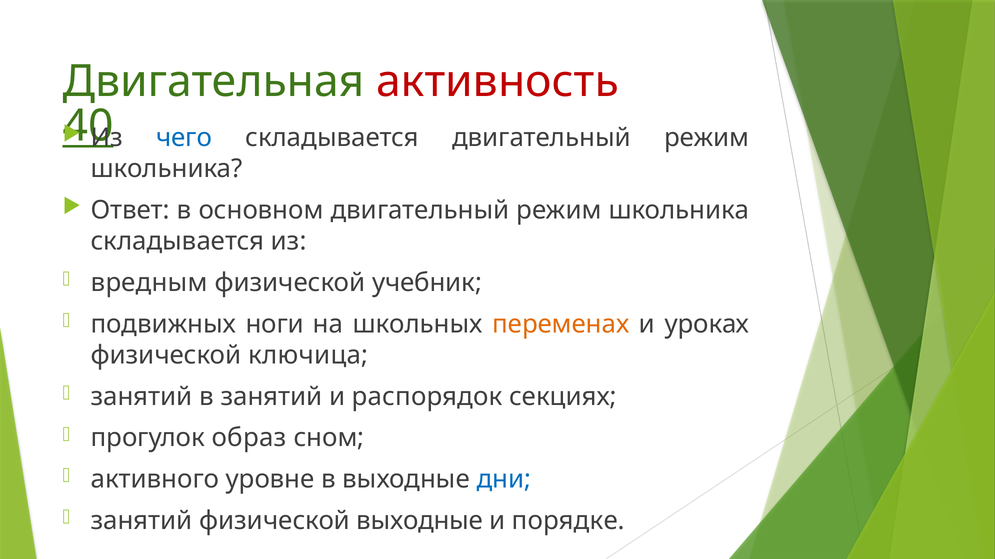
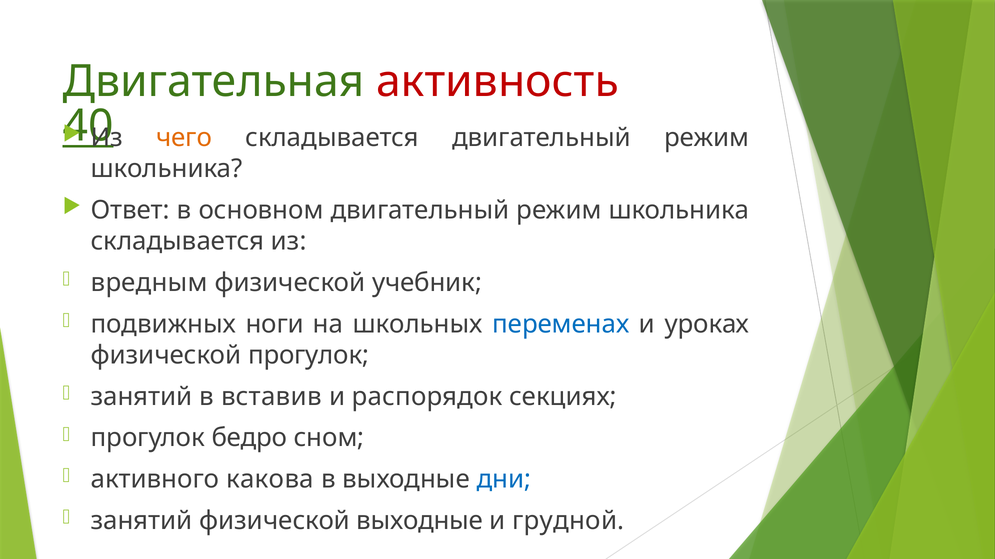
чего colour: blue -> orange
переменах colour: orange -> blue
физической ключица: ключица -> прогулок
в занятий: занятий -> вставив
образ: образ -> бедро
уровне: уровне -> какова
порядке: порядке -> грудной
